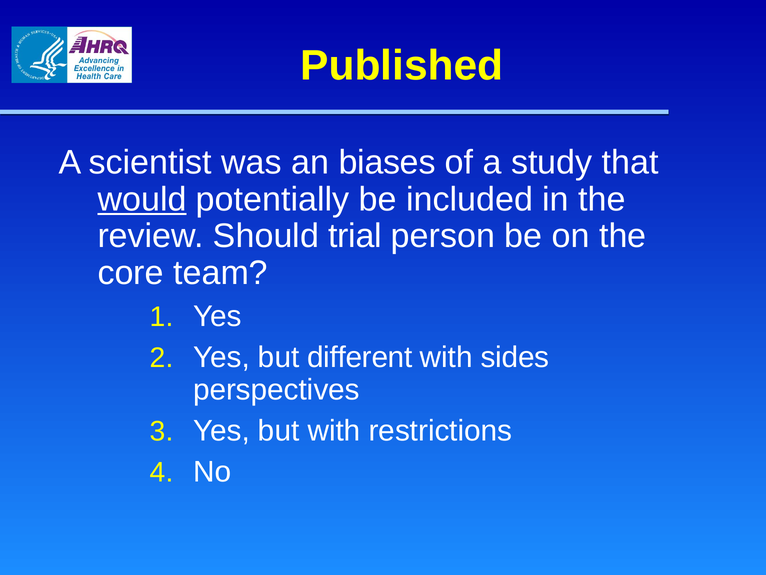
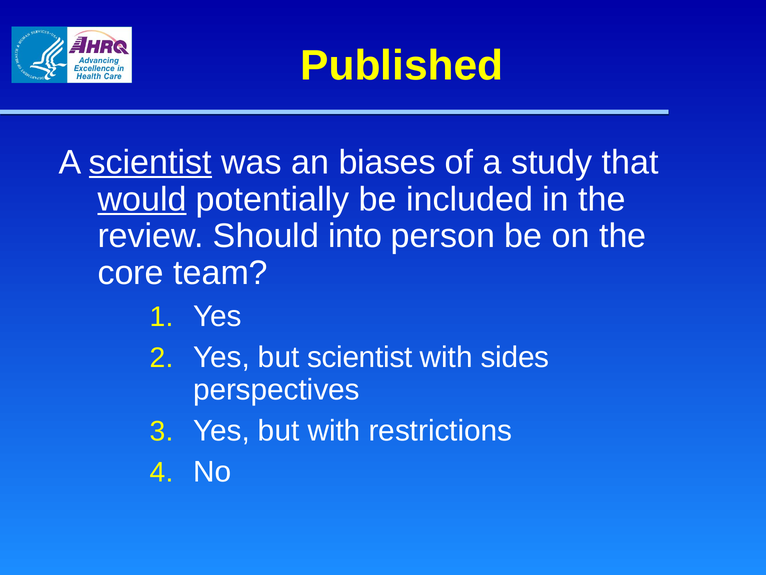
scientist at (150, 162) underline: none -> present
trial: trial -> into
but different: different -> scientist
